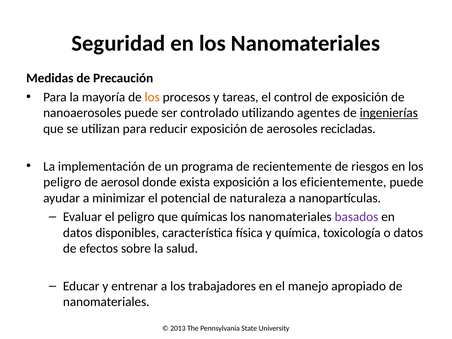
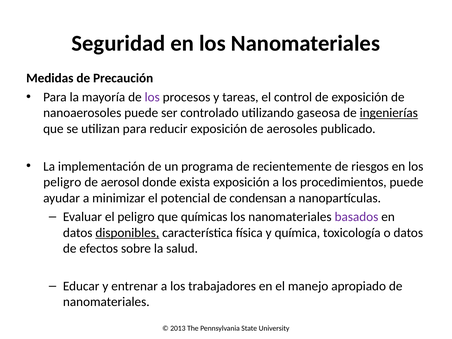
los at (152, 97) colour: orange -> purple
agentes: agentes -> gaseosa
recicladas: recicladas -> publicado
eficientemente: eficientemente -> procedimientos
naturaleza: naturaleza -> condensan
disponibles underline: none -> present
